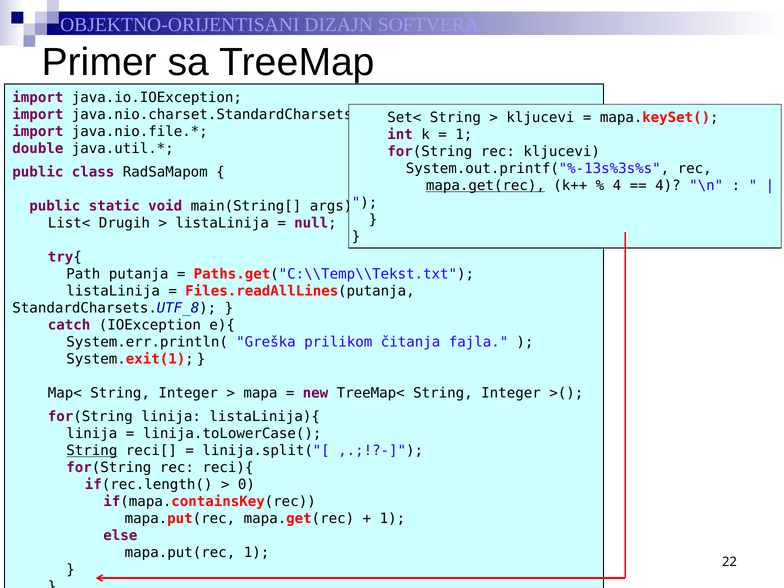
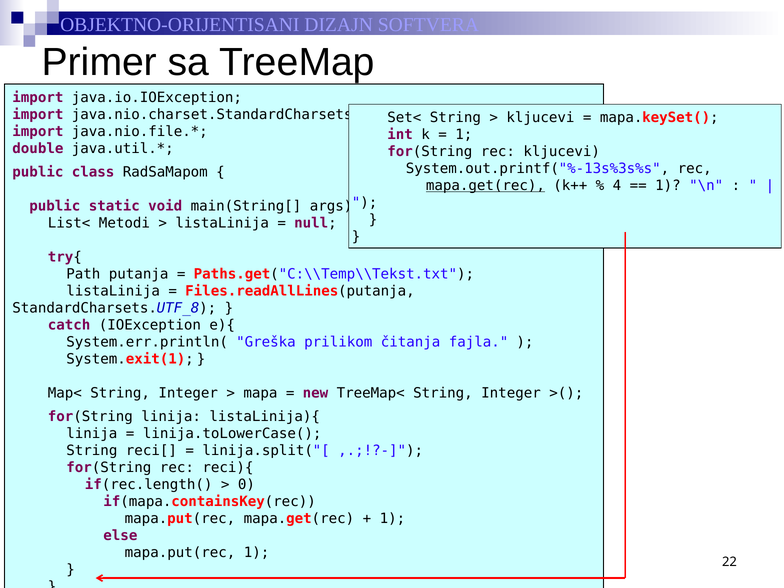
4 at (668, 186): 4 -> 1
Drugih: Drugih -> Metodi
String at (92, 451) underline: present -> none
